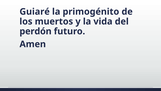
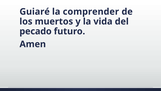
primogénito: primogénito -> comprender
perdón: perdón -> pecado
